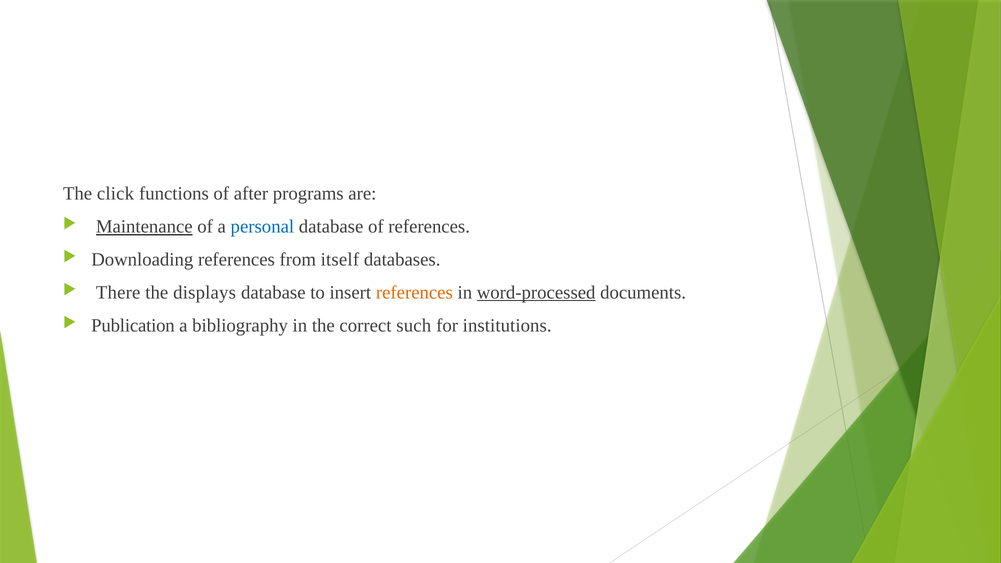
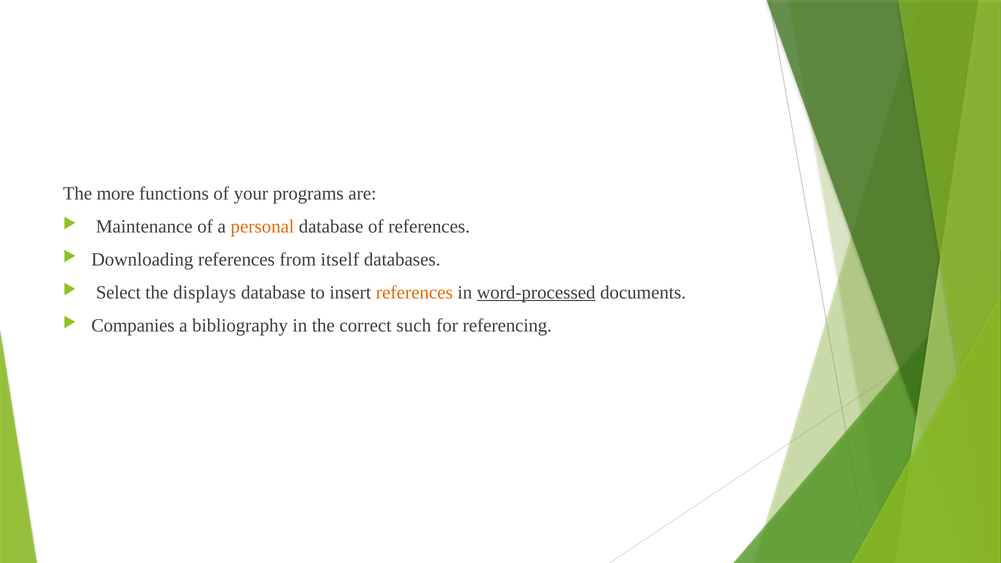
click: click -> more
after: after -> your
Maintenance underline: present -> none
personal colour: blue -> orange
There: There -> Select
Publication: Publication -> Companies
institutions: institutions -> referencing
